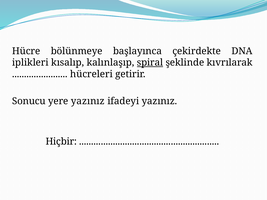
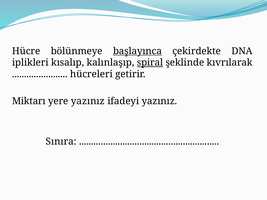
başlayınca underline: none -> present
Sonucu: Sonucu -> Miktarı
Hiçbir: Hiçbir -> Sınıra
